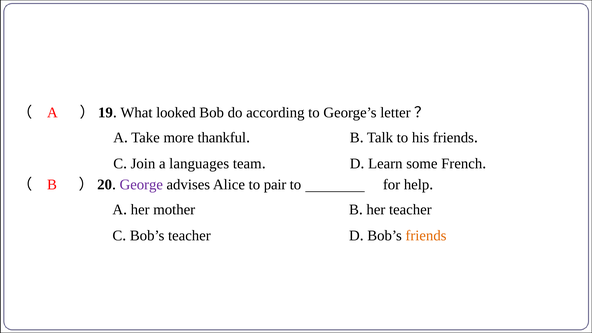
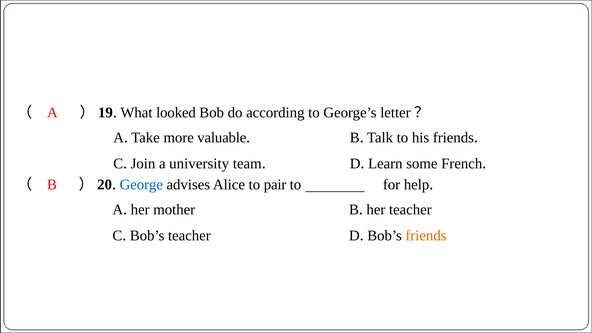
thankful: thankful -> valuable
languages: languages -> university
George colour: purple -> blue
